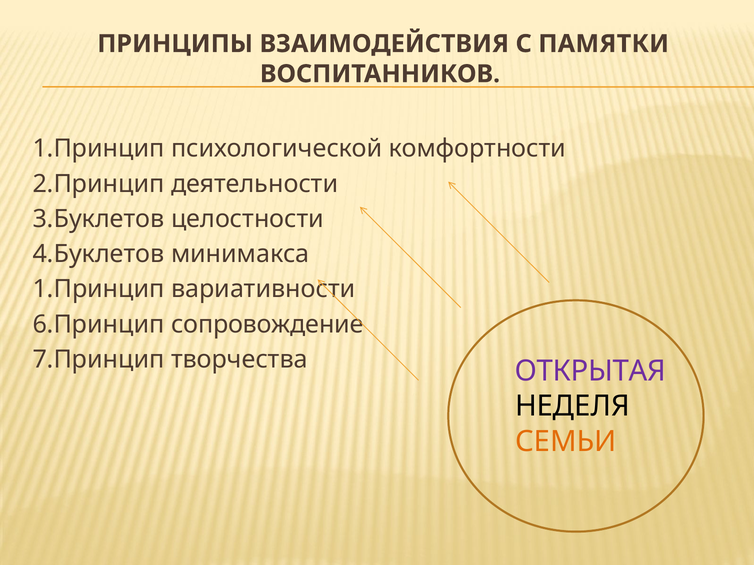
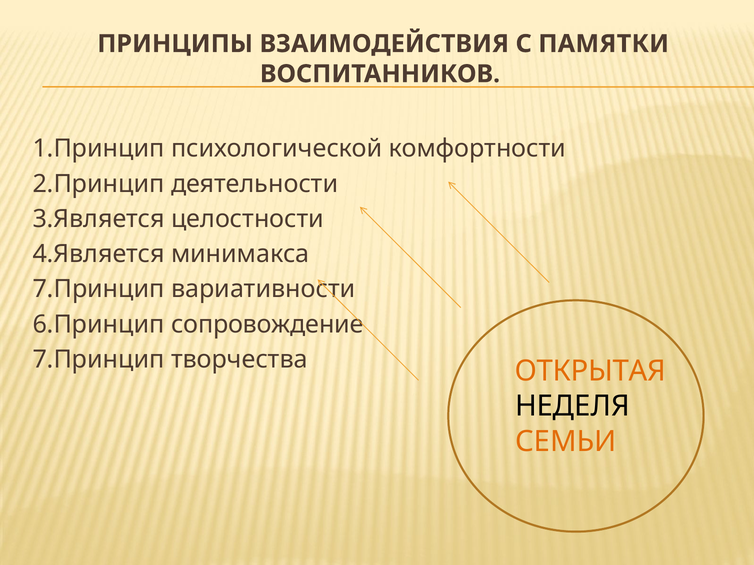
3.Буклетов: 3.Буклетов -> 3.Является
4.Буклетов: 4.Буклетов -> 4.Является
1.Принцип at (99, 289): 1.Принцип -> 7.Принцип
ОТКРЫТАЯ colour: purple -> orange
